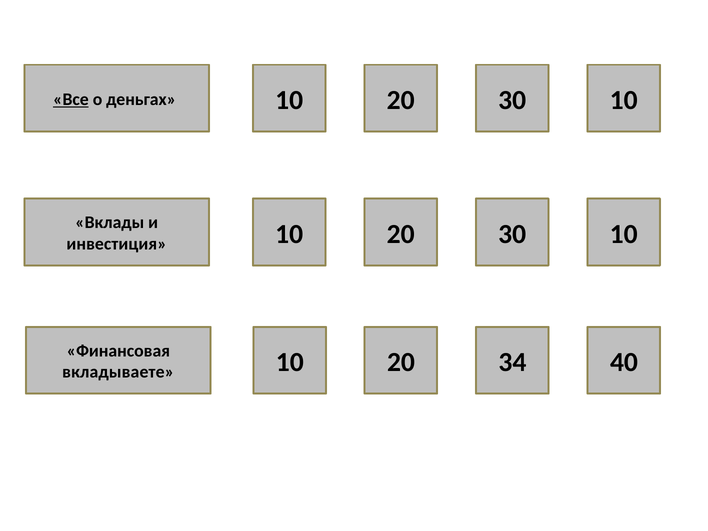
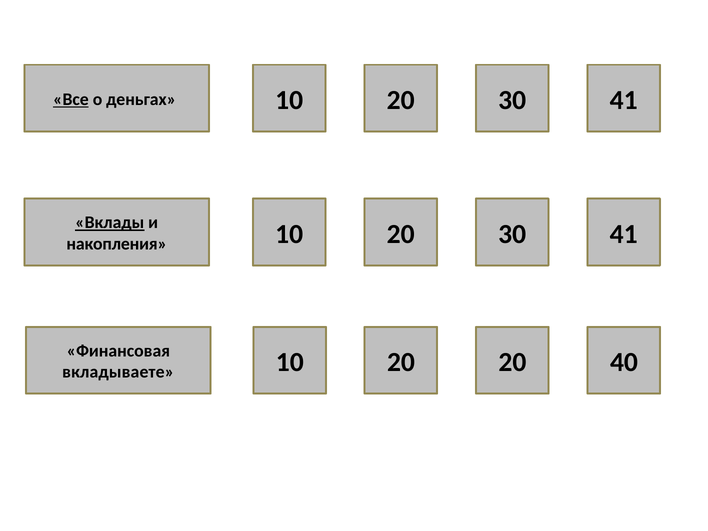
10 at (624, 100): 10 -> 41
Вклады underline: none -> present
10 at (624, 234): 10 -> 41
инвестиция: инвестиция -> накопления
20 34: 34 -> 20
